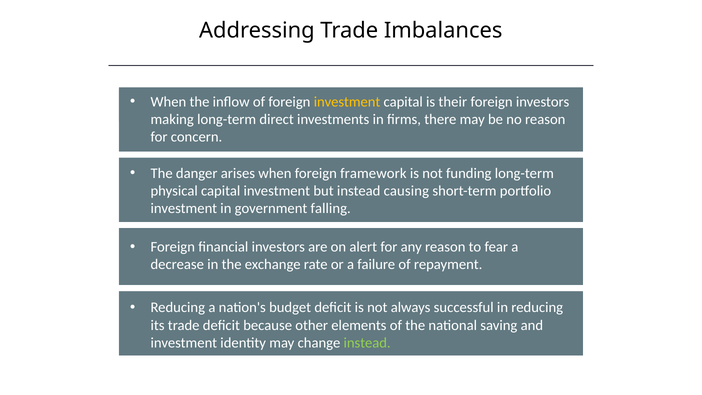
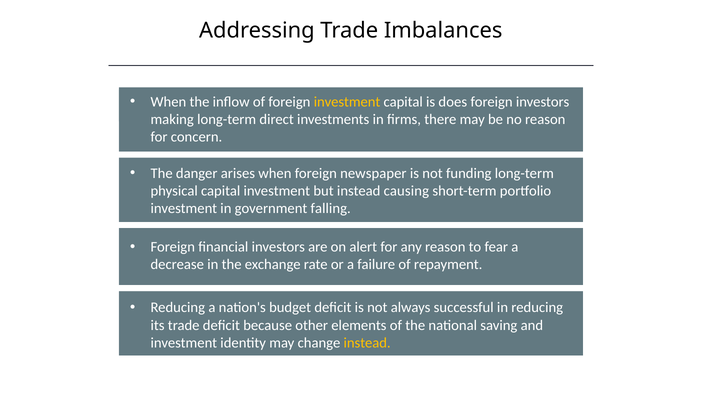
their: their -> does
framework: framework -> newspaper
instead at (367, 343) colour: light green -> yellow
